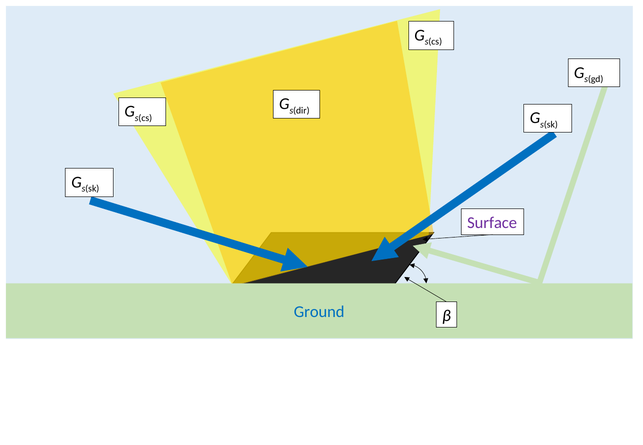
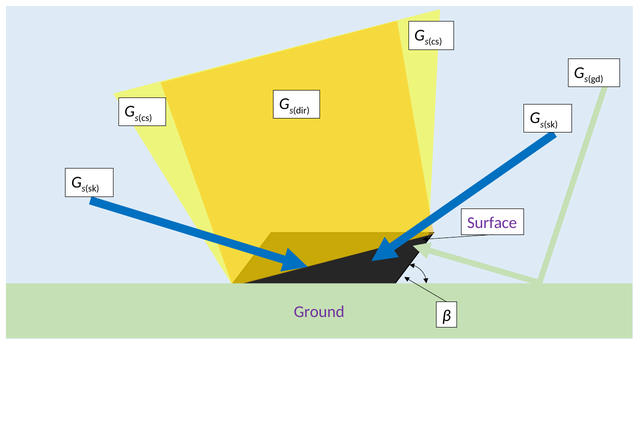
Ground colour: blue -> purple
